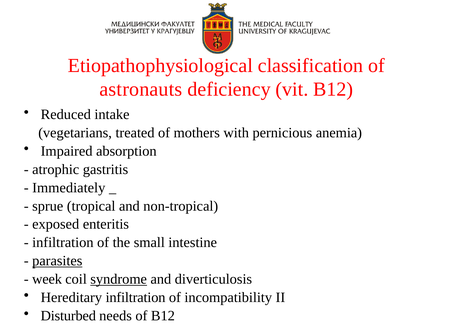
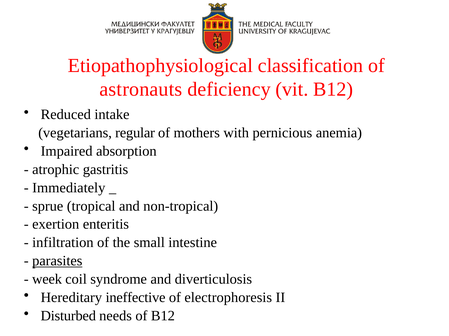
treated: treated -> regular
exposed: exposed -> exertion
syndrome underline: present -> none
Hereditary infiltration: infiltration -> ineffective
incompatibility: incompatibility -> electrophoresis
